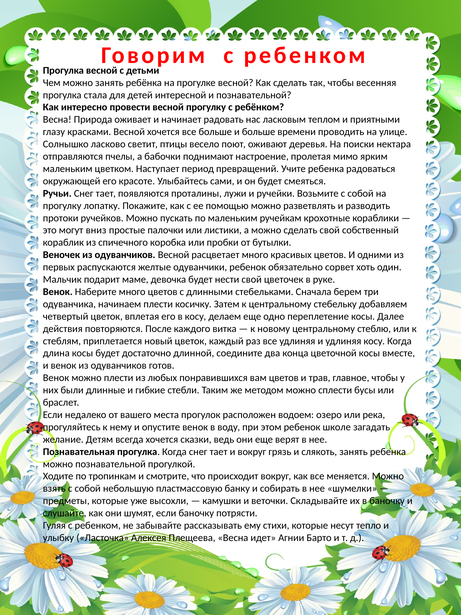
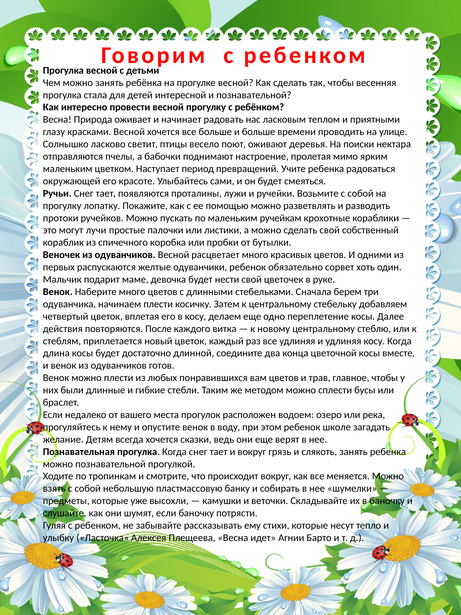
вниз: вниз -> лучи
